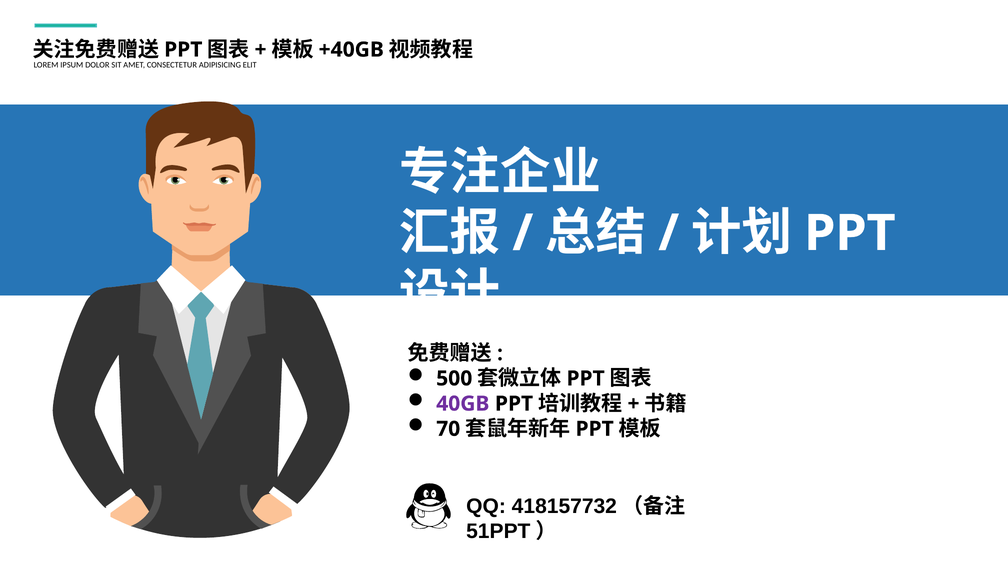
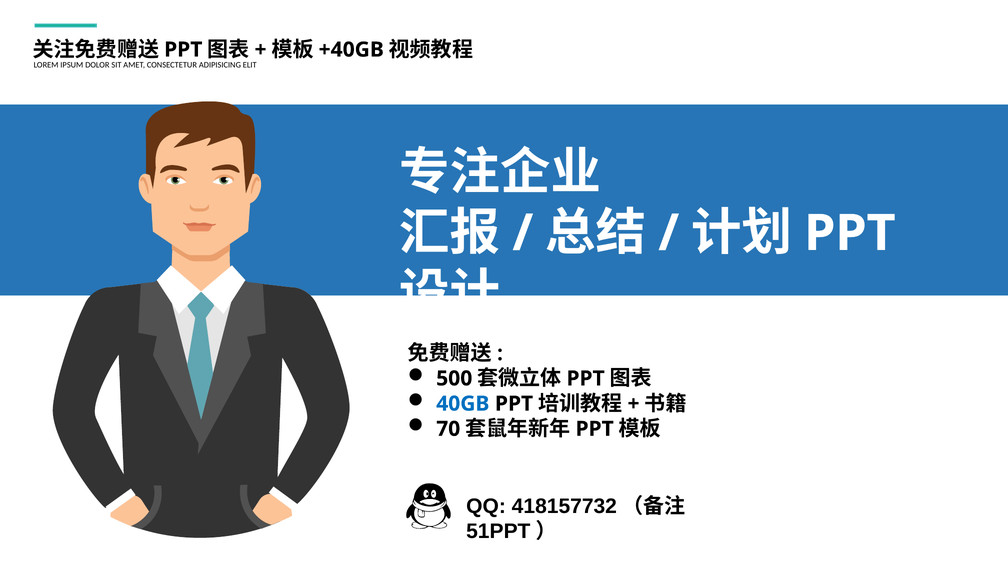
40GB colour: purple -> blue
